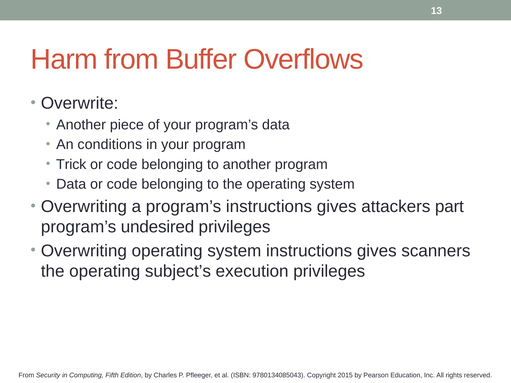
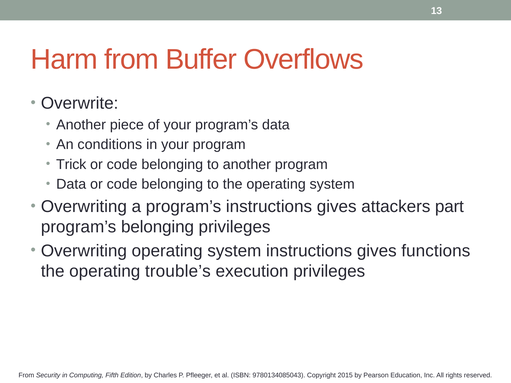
program’s undesired: undesired -> belonging
scanners: scanners -> functions
subject’s: subject’s -> trouble’s
